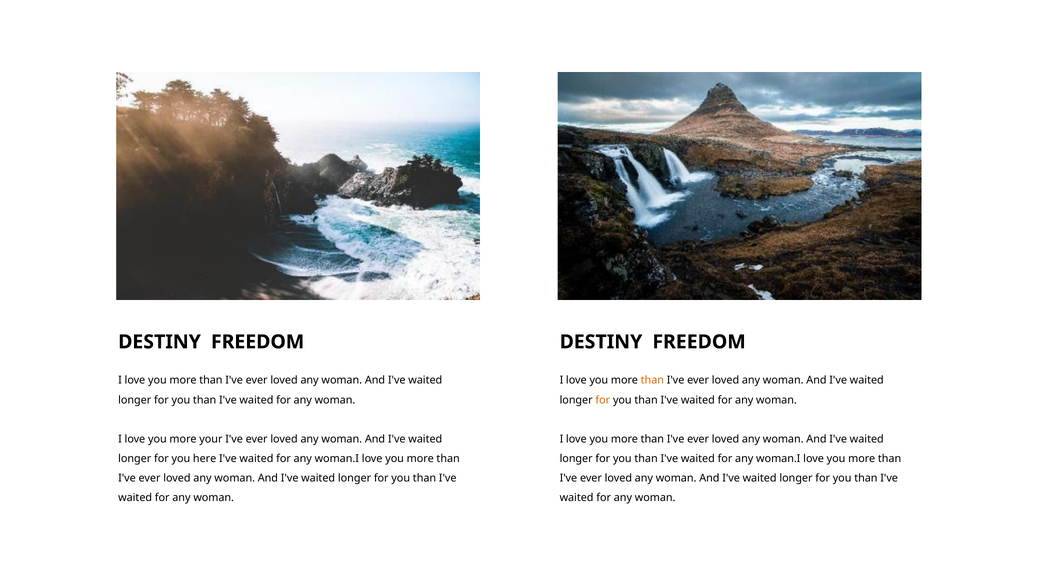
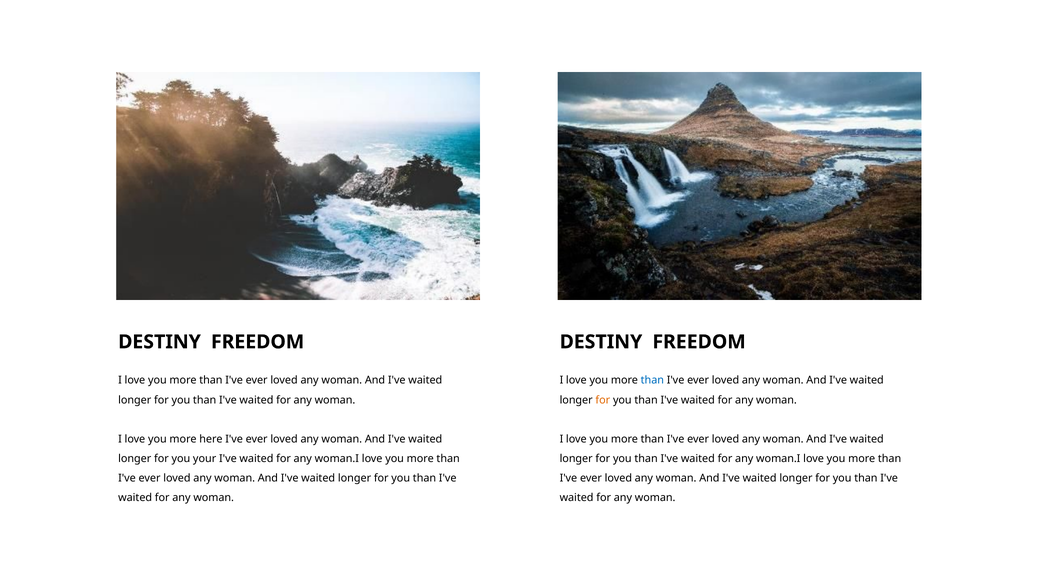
than at (652, 380) colour: orange -> blue
your: your -> here
here: here -> your
